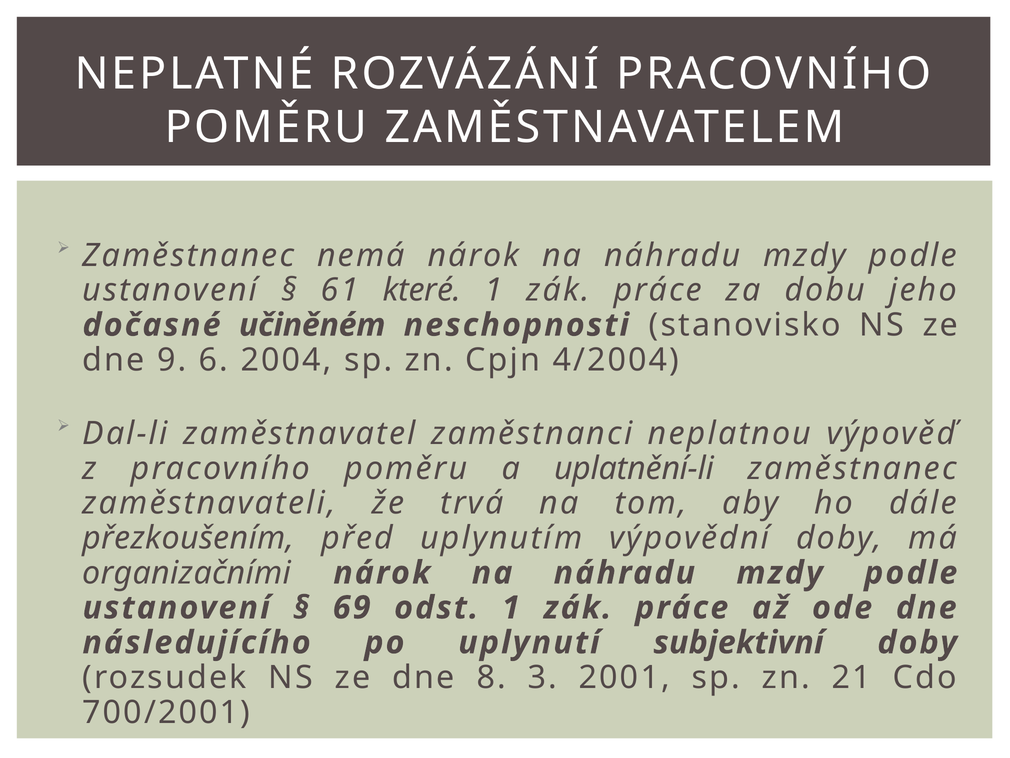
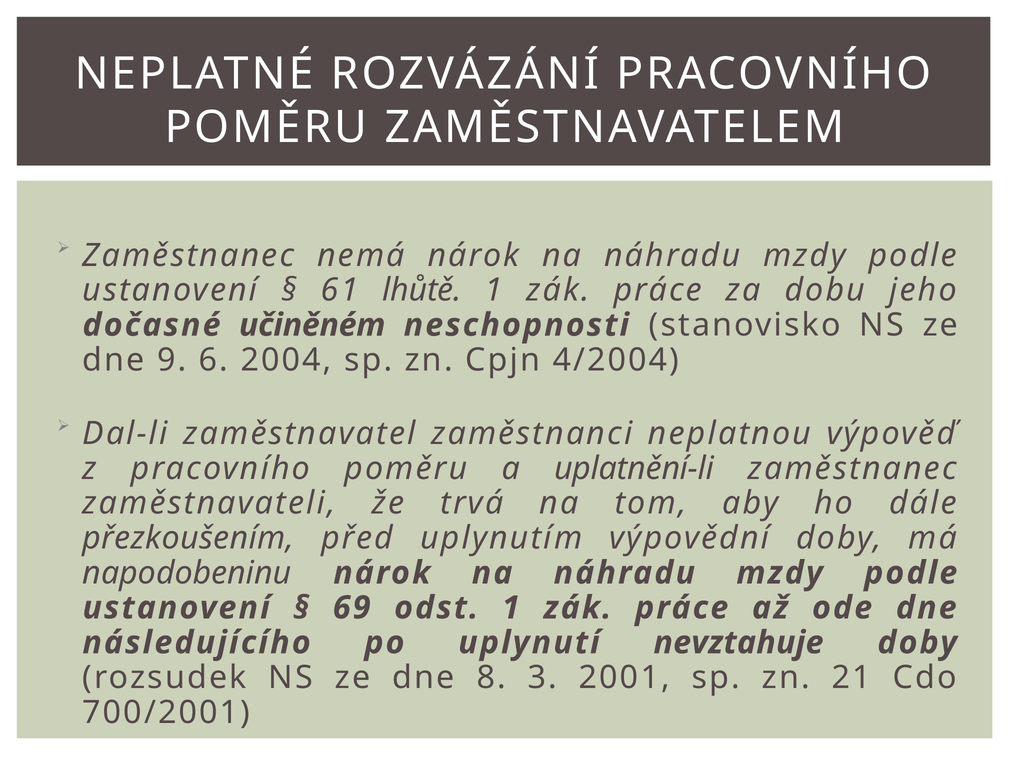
které: které -> lhůtě
organizačními: organizačními -> napodobeninu
subjektivní: subjektivní -> nevztahuje
